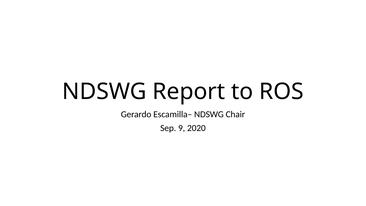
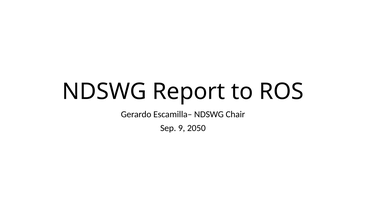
2020: 2020 -> 2050
